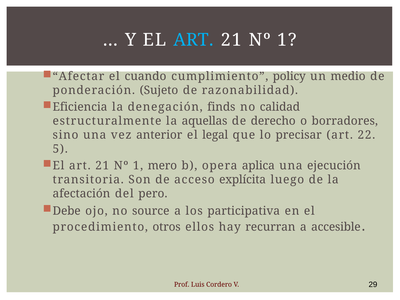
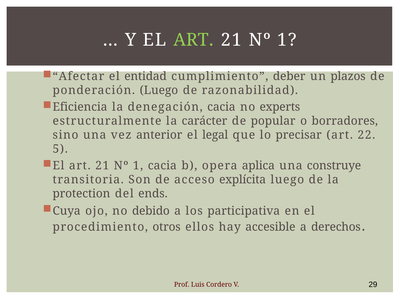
ART at (193, 40) colour: light blue -> light green
cuando: cuando -> entidad
policy: policy -> deber
medio: medio -> plazos
ponderación Sujeto: Sujeto -> Luego
denegación finds: finds -> cacia
calidad: calidad -> experts
aquellas: aquellas -> carácter
derecho: derecho -> popular
1 mero: mero -> cacia
ejecución: ejecución -> construye
afectación: afectación -> protection
pero: pero -> ends
Debe: Debe -> Cuya
source: source -> debido
recurran: recurran -> accesible
accesible: accesible -> derechos
